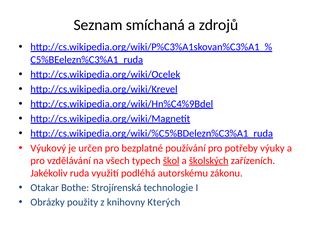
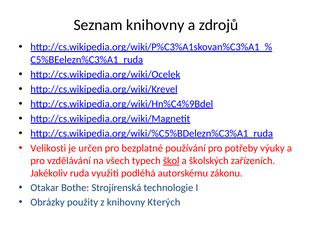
Seznam smíchaná: smíchaná -> knihovny
Výukový: Výukový -> Velikosti
školských underline: present -> none
